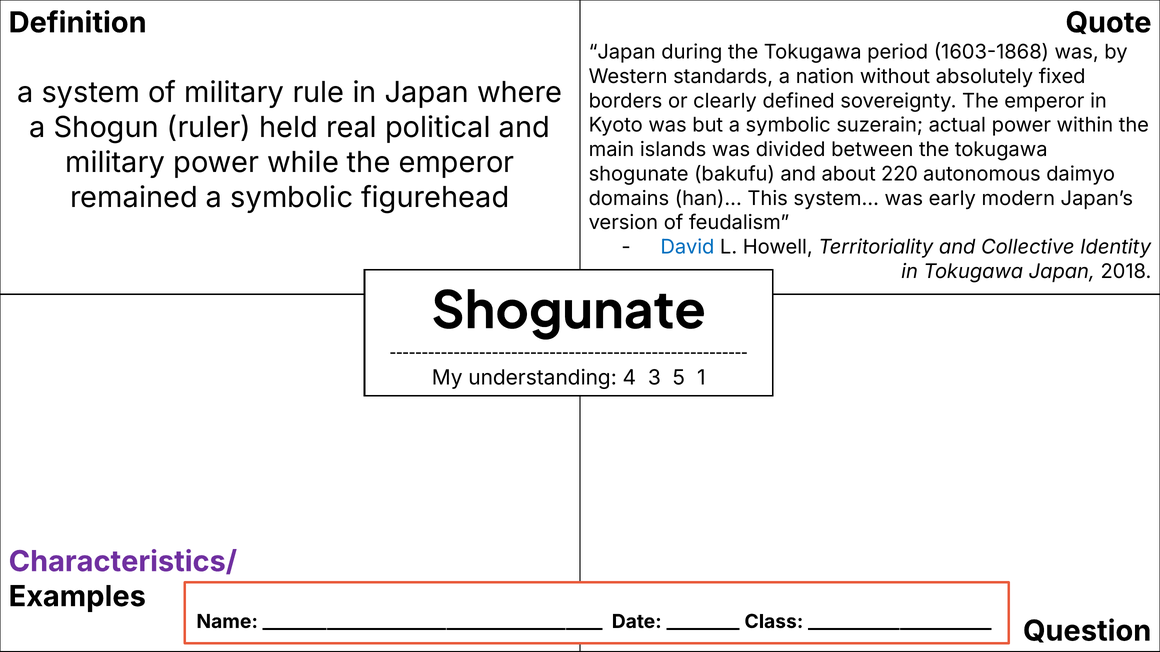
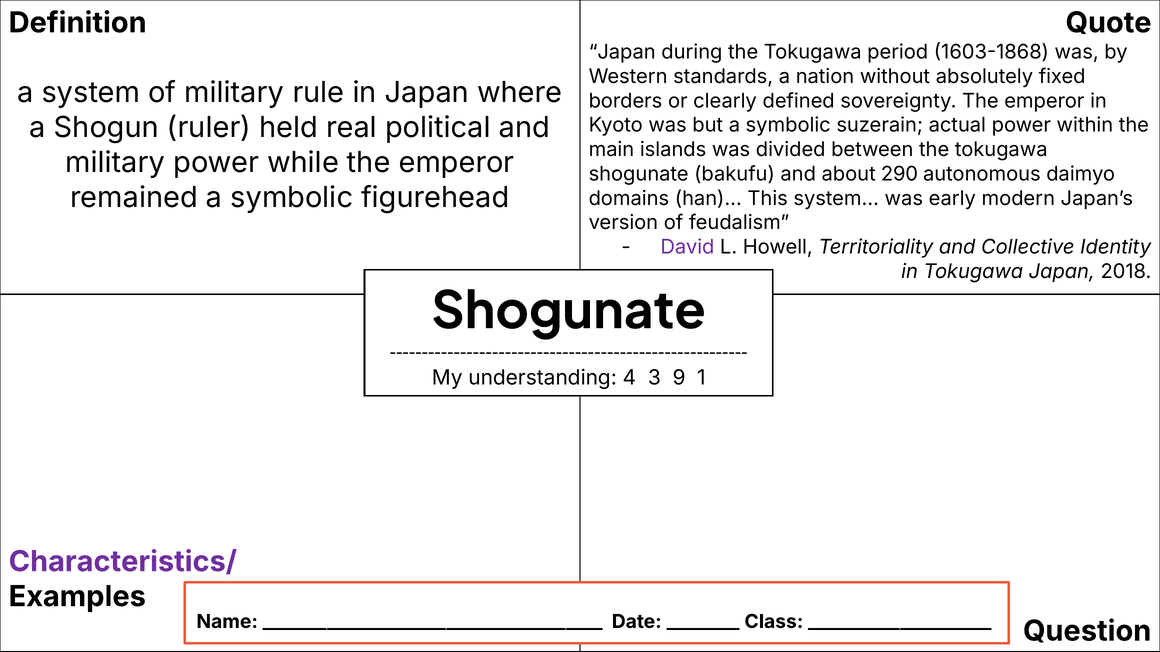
220: 220 -> 290
David colour: blue -> purple
5: 5 -> 9
